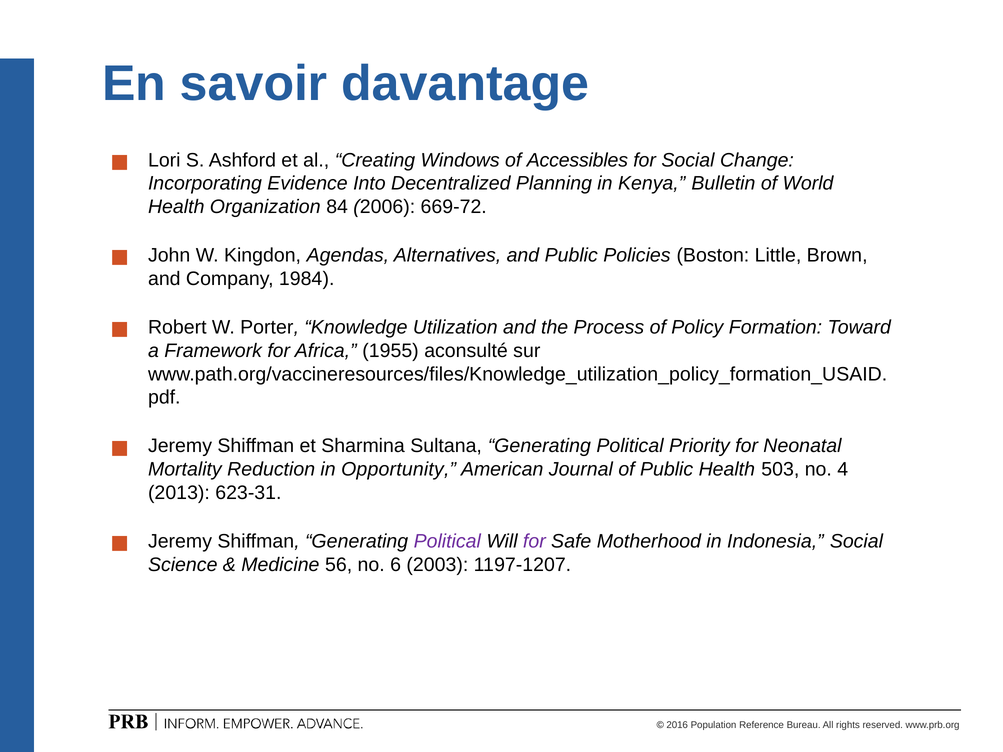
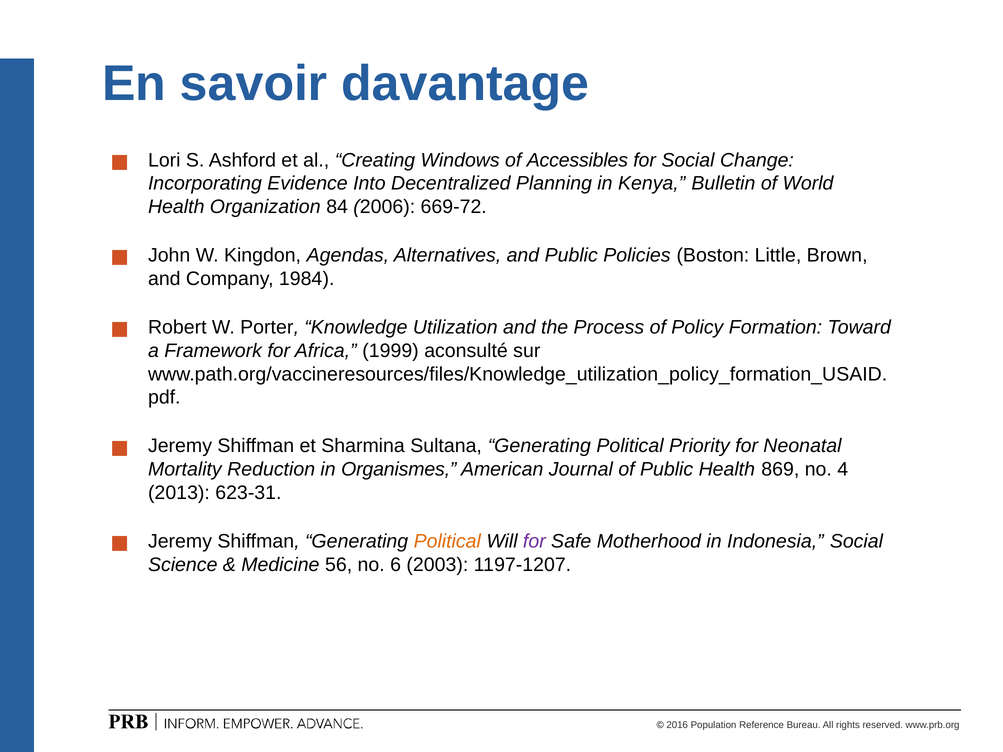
1955: 1955 -> 1999
Opportunity: Opportunity -> Organismes
503: 503 -> 869
Political at (447, 542) colour: purple -> orange
